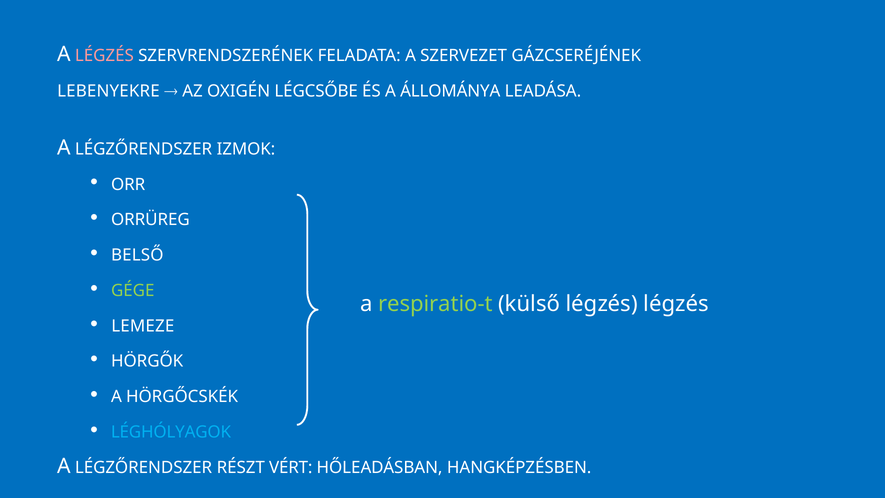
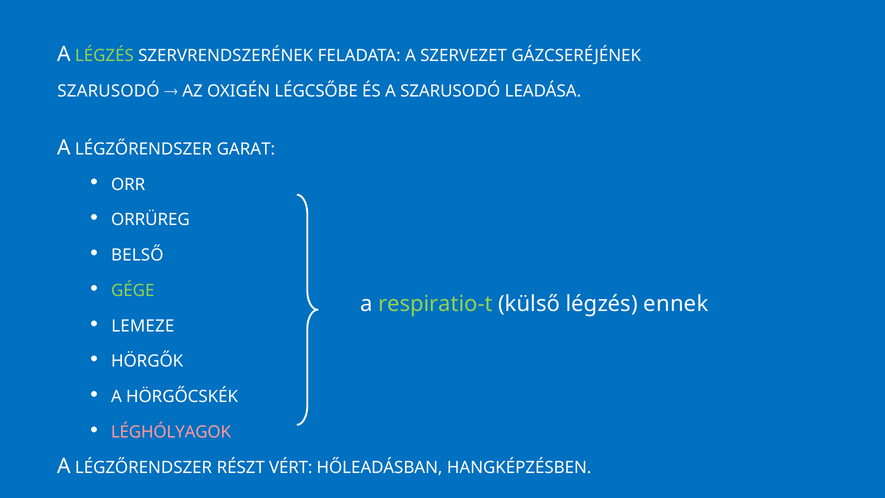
LÉGZÉS at (104, 56) colour: pink -> light green
LEBENYEKRE at (108, 91): LEBENYEKRE -> SZARUSODÓ
A ÁLLOMÁNYA: ÁLLOMÁNYA -> SZARUSODÓ
IZMOK: IZMOK -> GARAT
légzés légzés: légzés -> ennek
LÉGHÓLYAGOK colour: light blue -> pink
